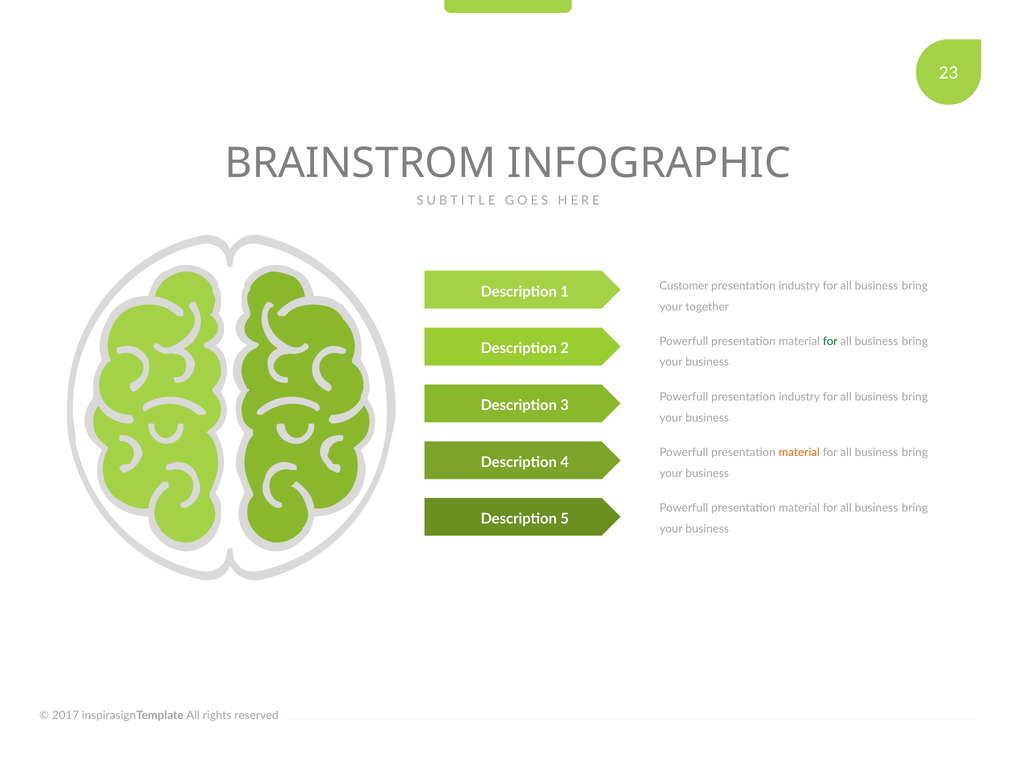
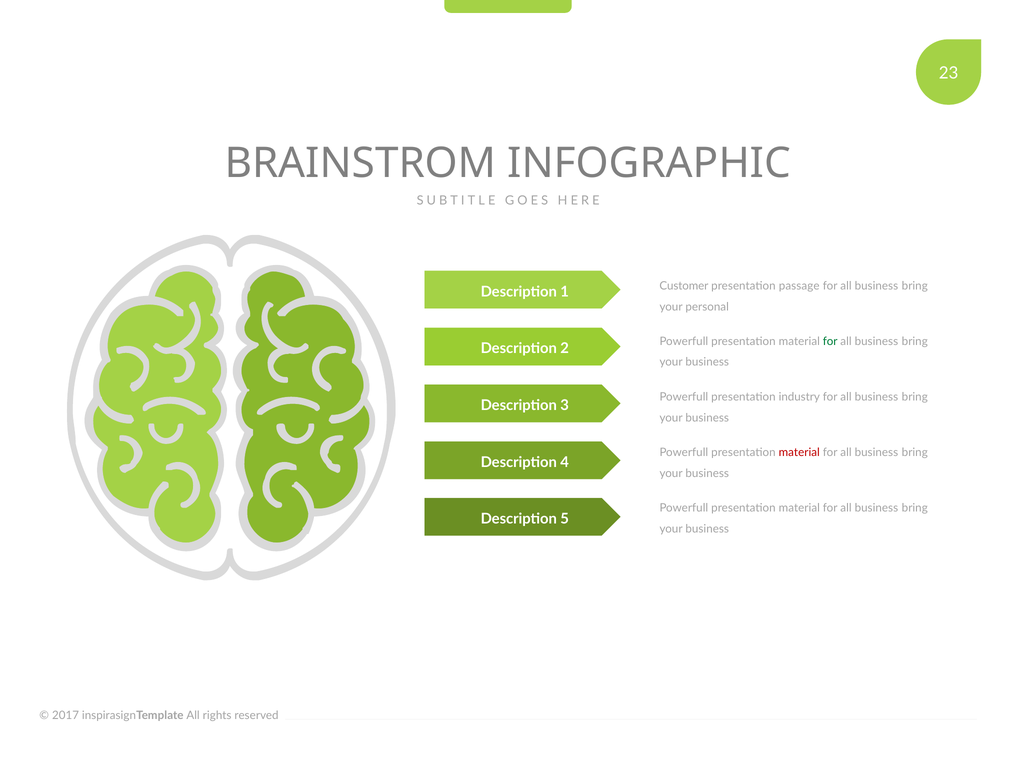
industry at (799, 286): industry -> passage
together: together -> personal
material at (799, 452) colour: orange -> red
